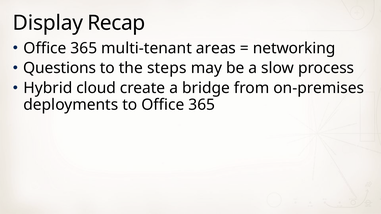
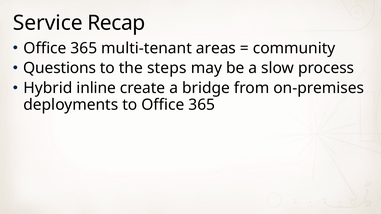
Display: Display -> Service
networking: networking -> community
cloud: cloud -> inline
